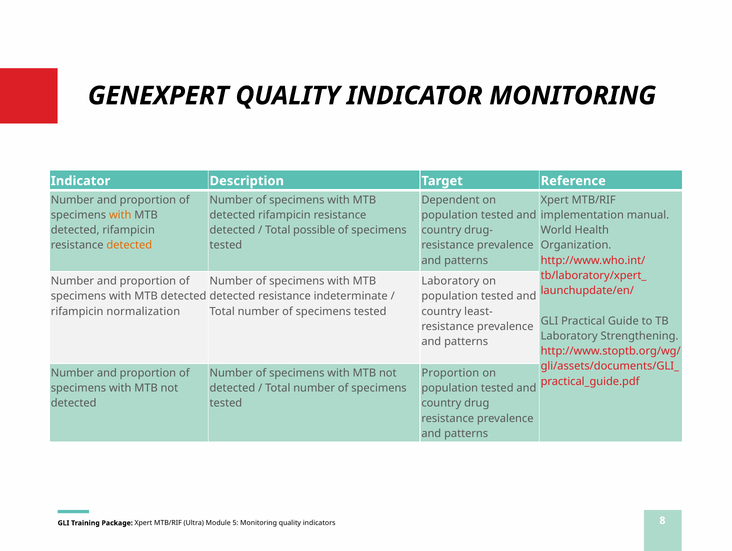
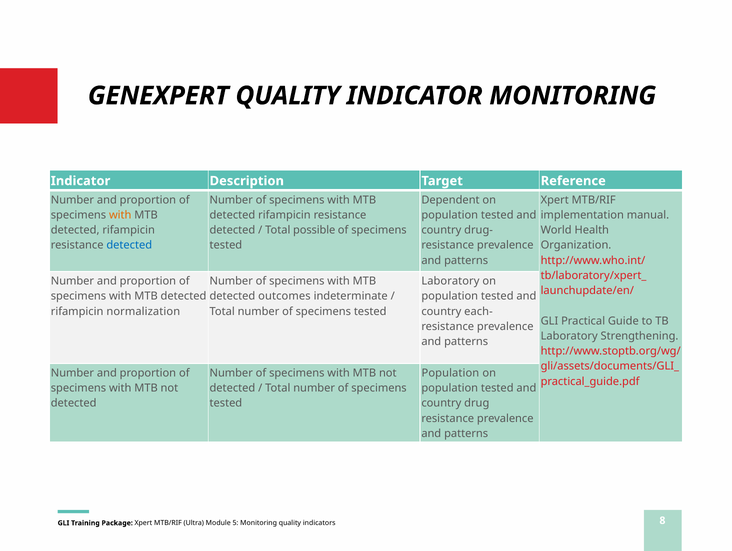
detected at (129, 245) colour: orange -> blue
detected resistance: resistance -> outcomes
least-: least- -> each-
Proportion at (450, 373): Proportion -> Population
